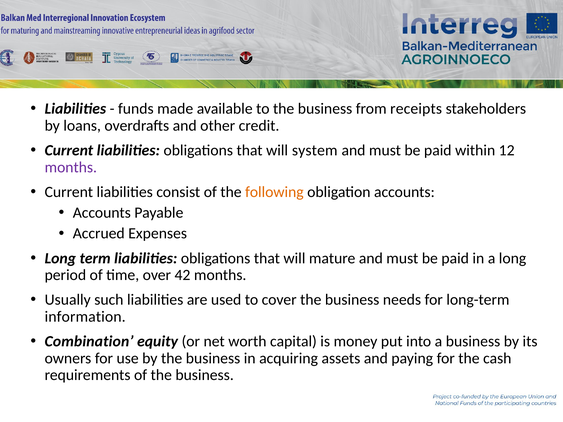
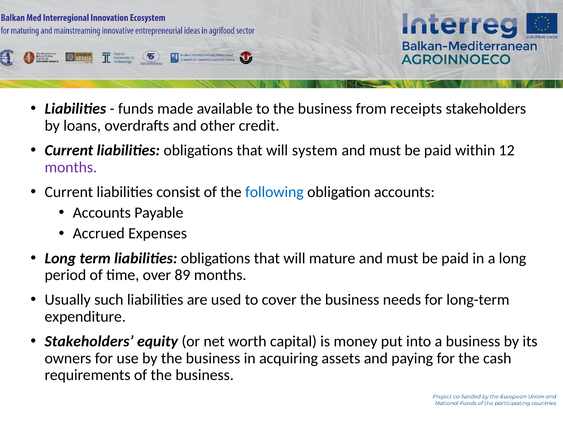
following colour: orange -> blue
42: 42 -> 89
information: information -> expenditure
Combination at (89, 342): Combination -> Stakeholders
